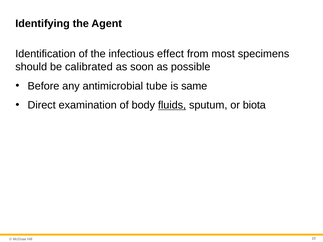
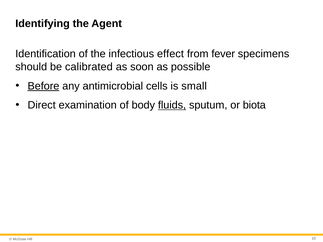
most: most -> fever
Before underline: none -> present
tube: tube -> cells
same: same -> small
